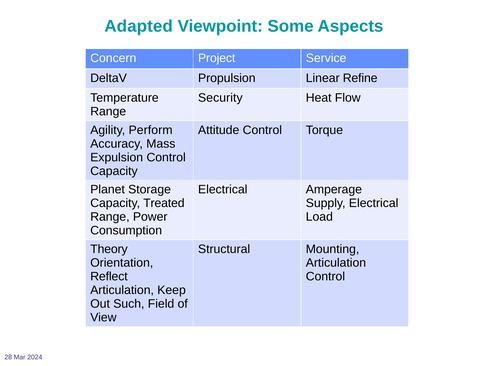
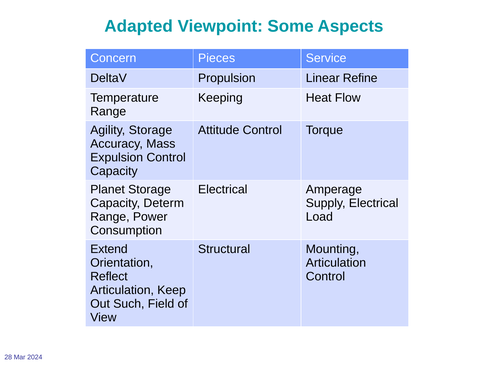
Project: Project -> Pieces
Security: Security -> Keeping
Agility Perform: Perform -> Storage
Treated: Treated -> Determ
Theory: Theory -> Extend
